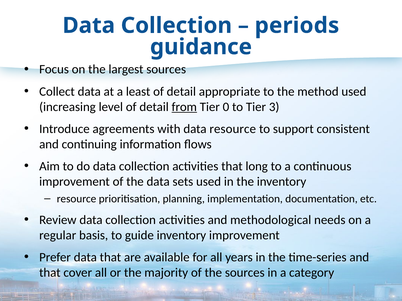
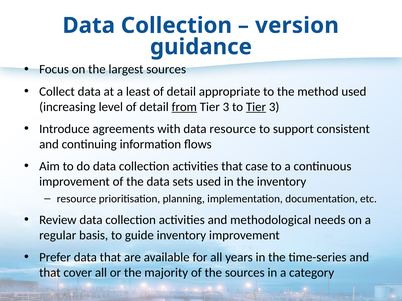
periods: periods -> version
0 at (226, 107): 0 -> 3
Tier at (256, 107) underline: none -> present
long: long -> case
